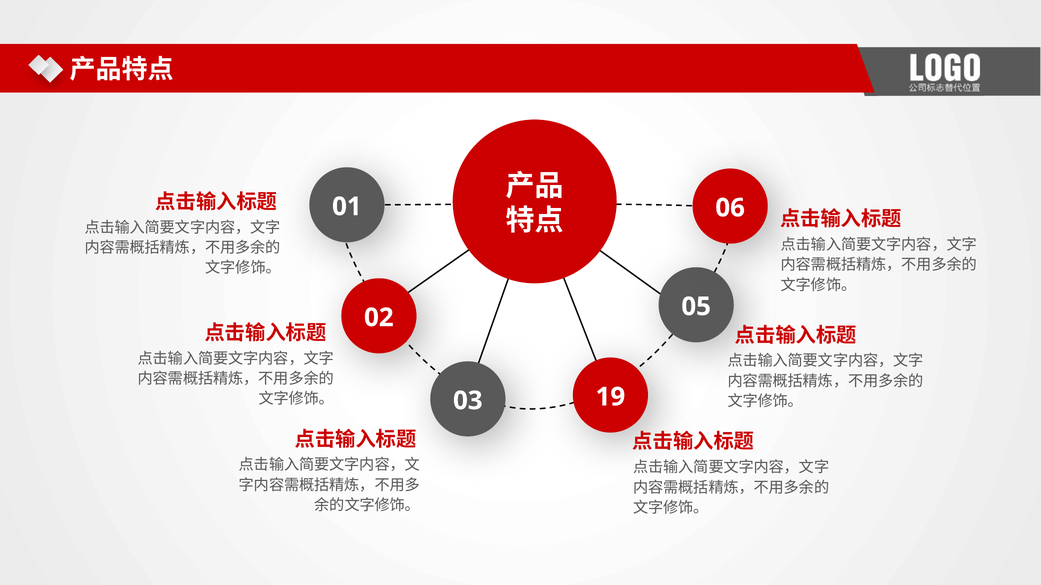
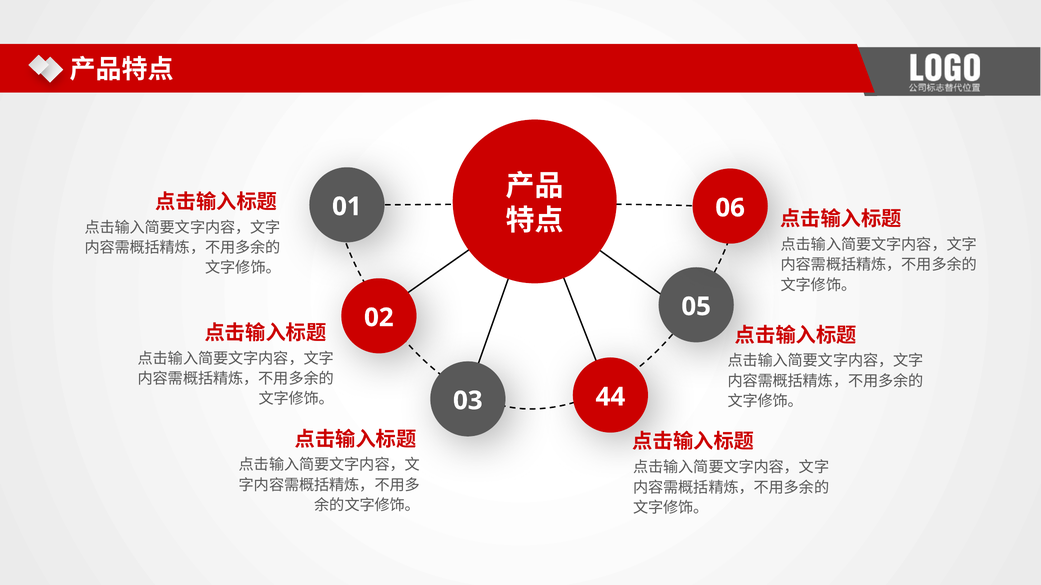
19: 19 -> 44
